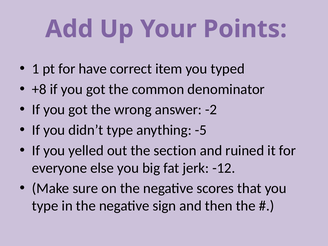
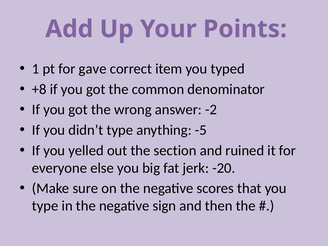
have: have -> gave
-12: -12 -> -20
